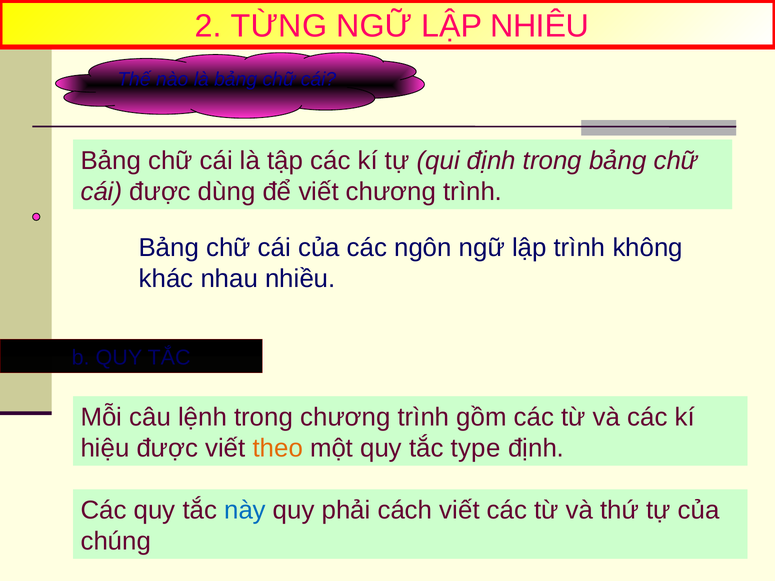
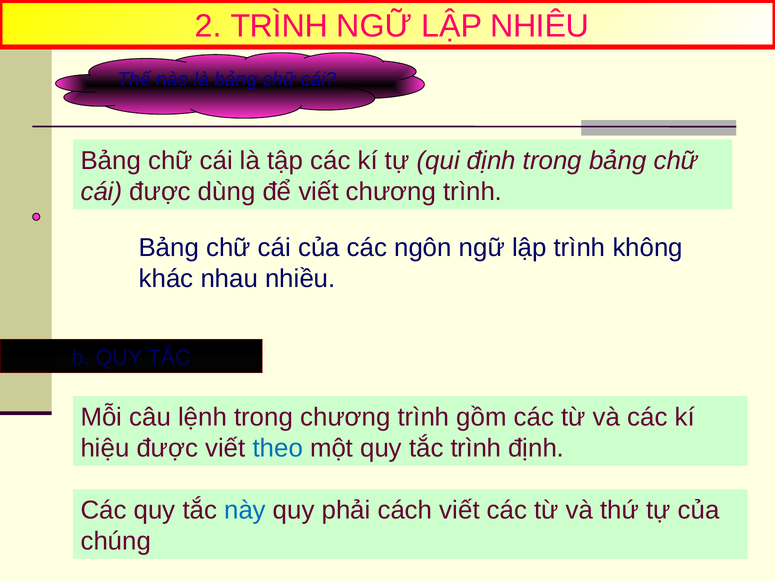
2 TỪNG: TỪNG -> TRÌNH
theo colour: orange -> blue
tắc type: type -> trình
